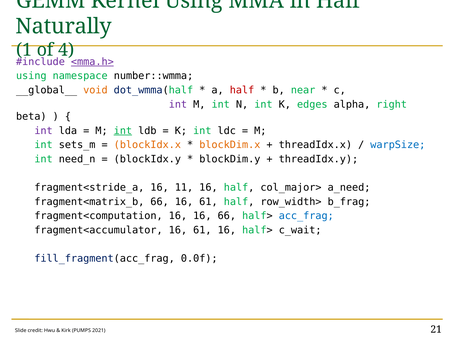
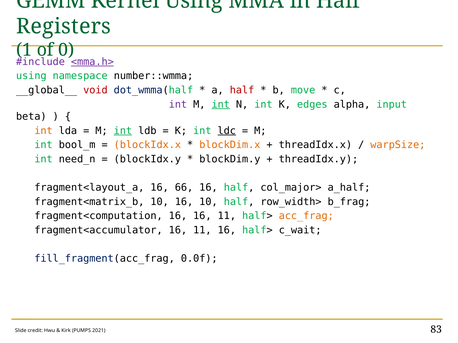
Naturally: Naturally -> Registers
4: 4 -> 0
void colour: orange -> red
near: near -> move
int at (221, 104) underline: none -> present
right: right -> input
int at (44, 131) colour: purple -> orange
ldc underline: none -> present
sets_m: sets_m -> bool_m
warpSize colour: blue -> orange
fragment<stride_a: fragment<stride_a -> fragment<layout_a
11: 11 -> 66
a_need: a_need -> a_half
fragment<matrix_b 66: 66 -> 10
61 at (208, 202): 61 -> 10
16 16 66: 66 -> 11
acc_frag colour: blue -> orange
fragment<accumulator 16 61: 61 -> 11
21: 21 -> 83
